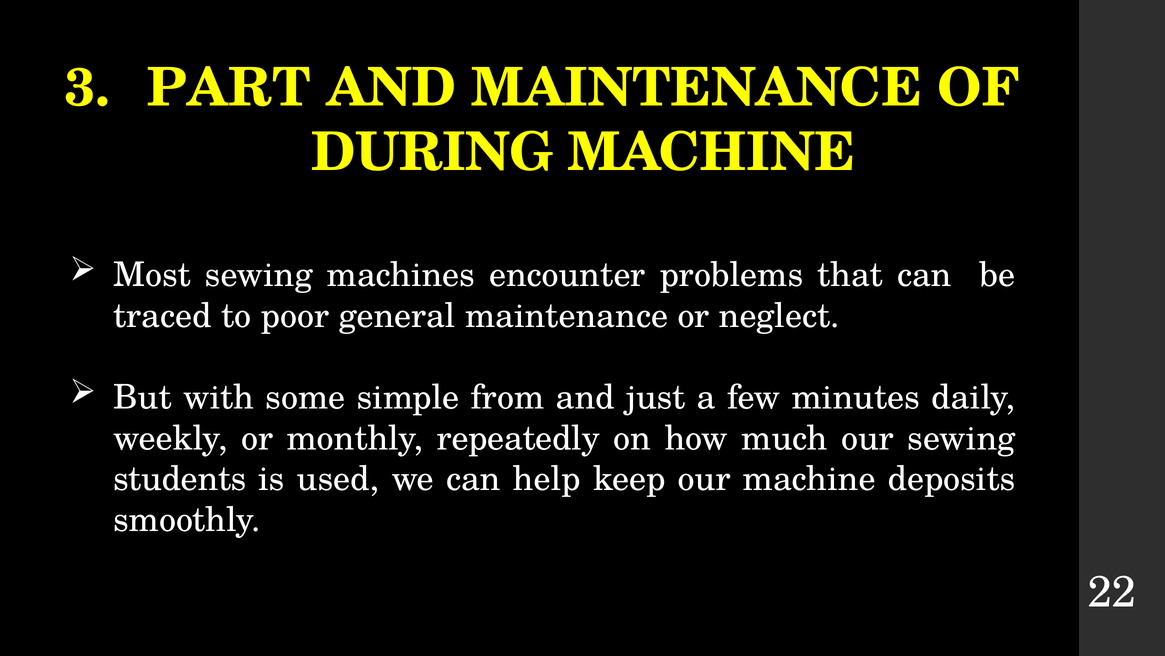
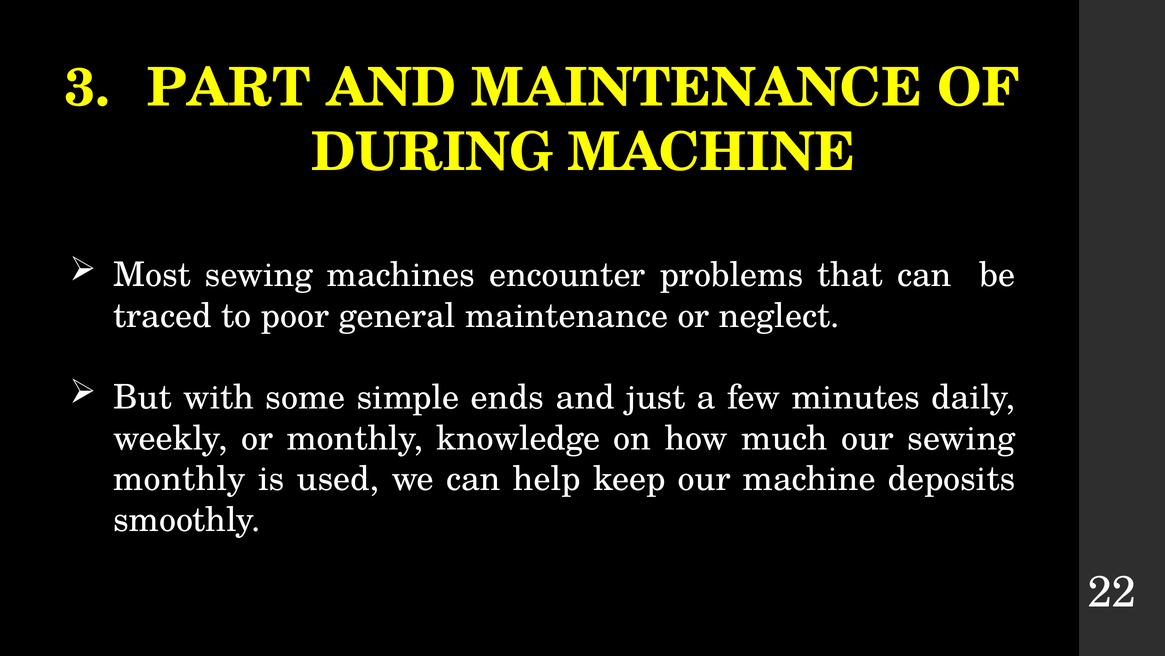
from: from -> ends
repeatedly: repeatedly -> knowledge
students at (180, 479): students -> monthly
